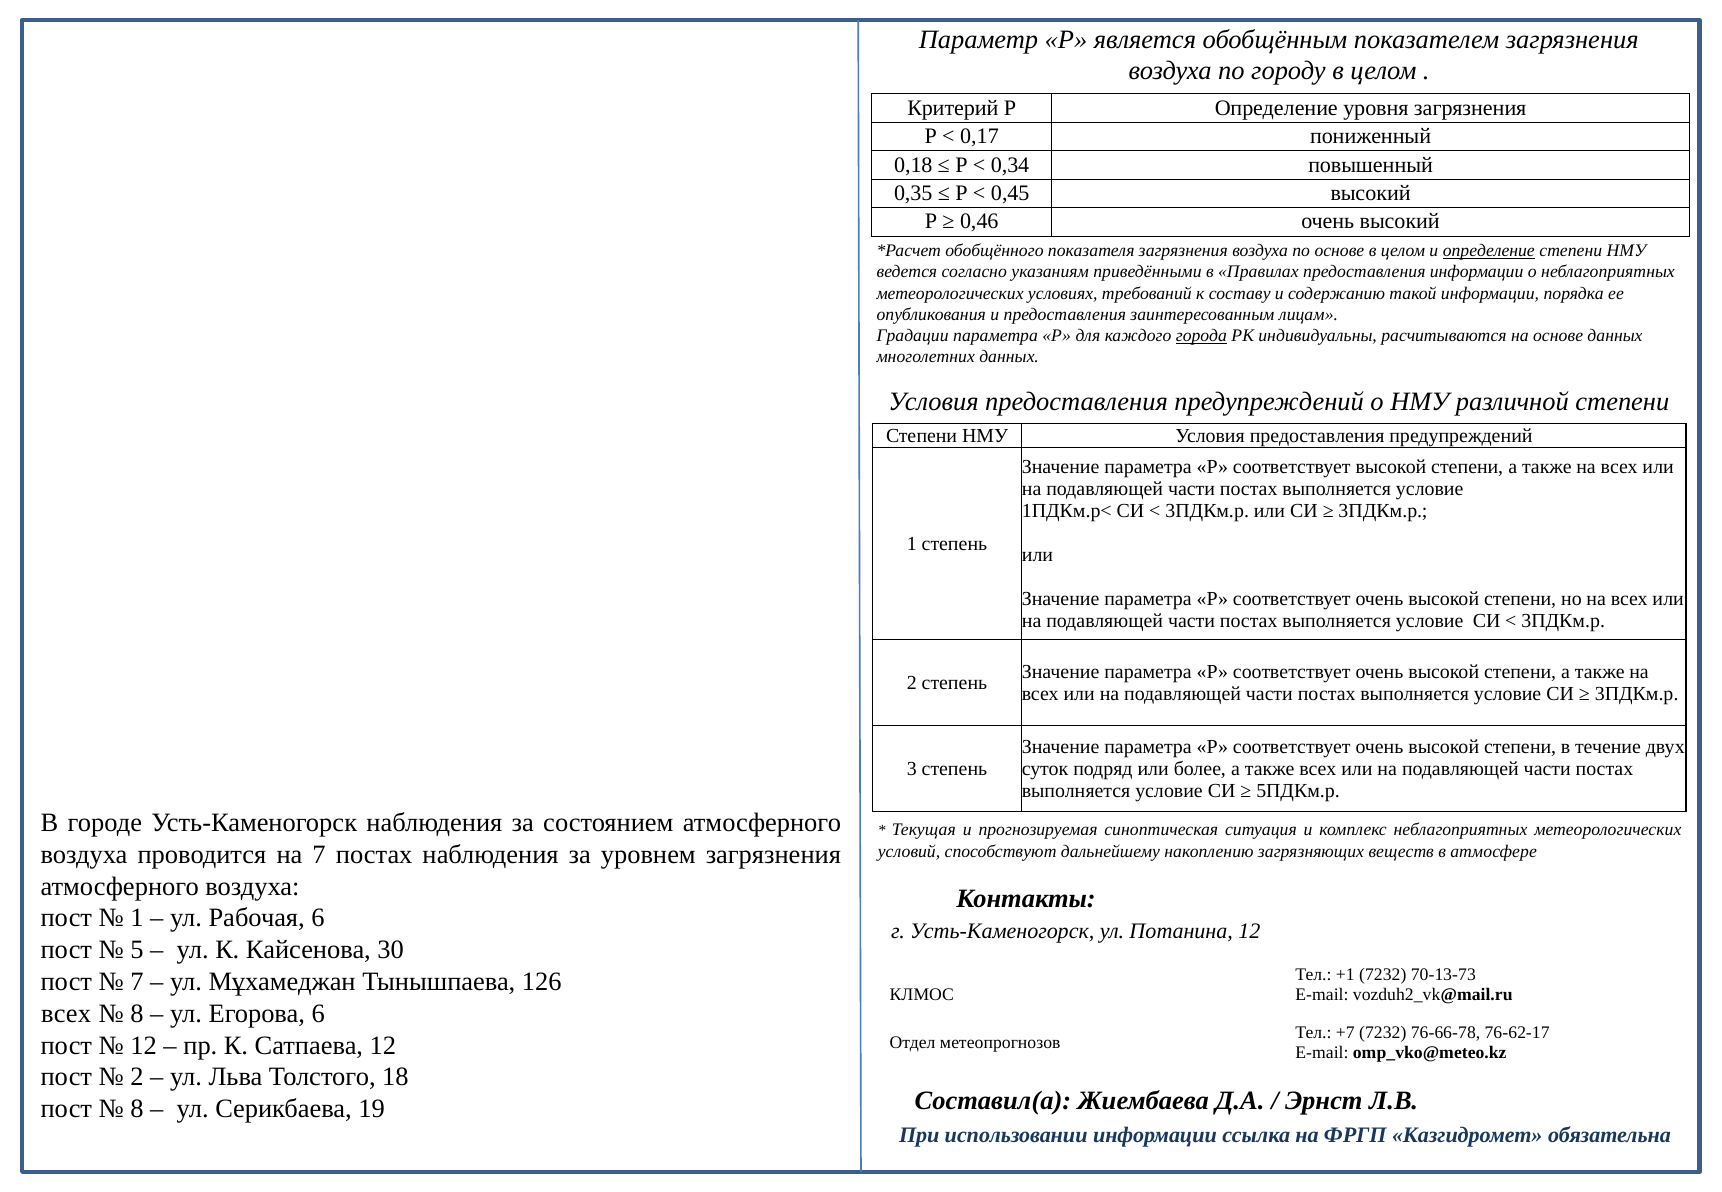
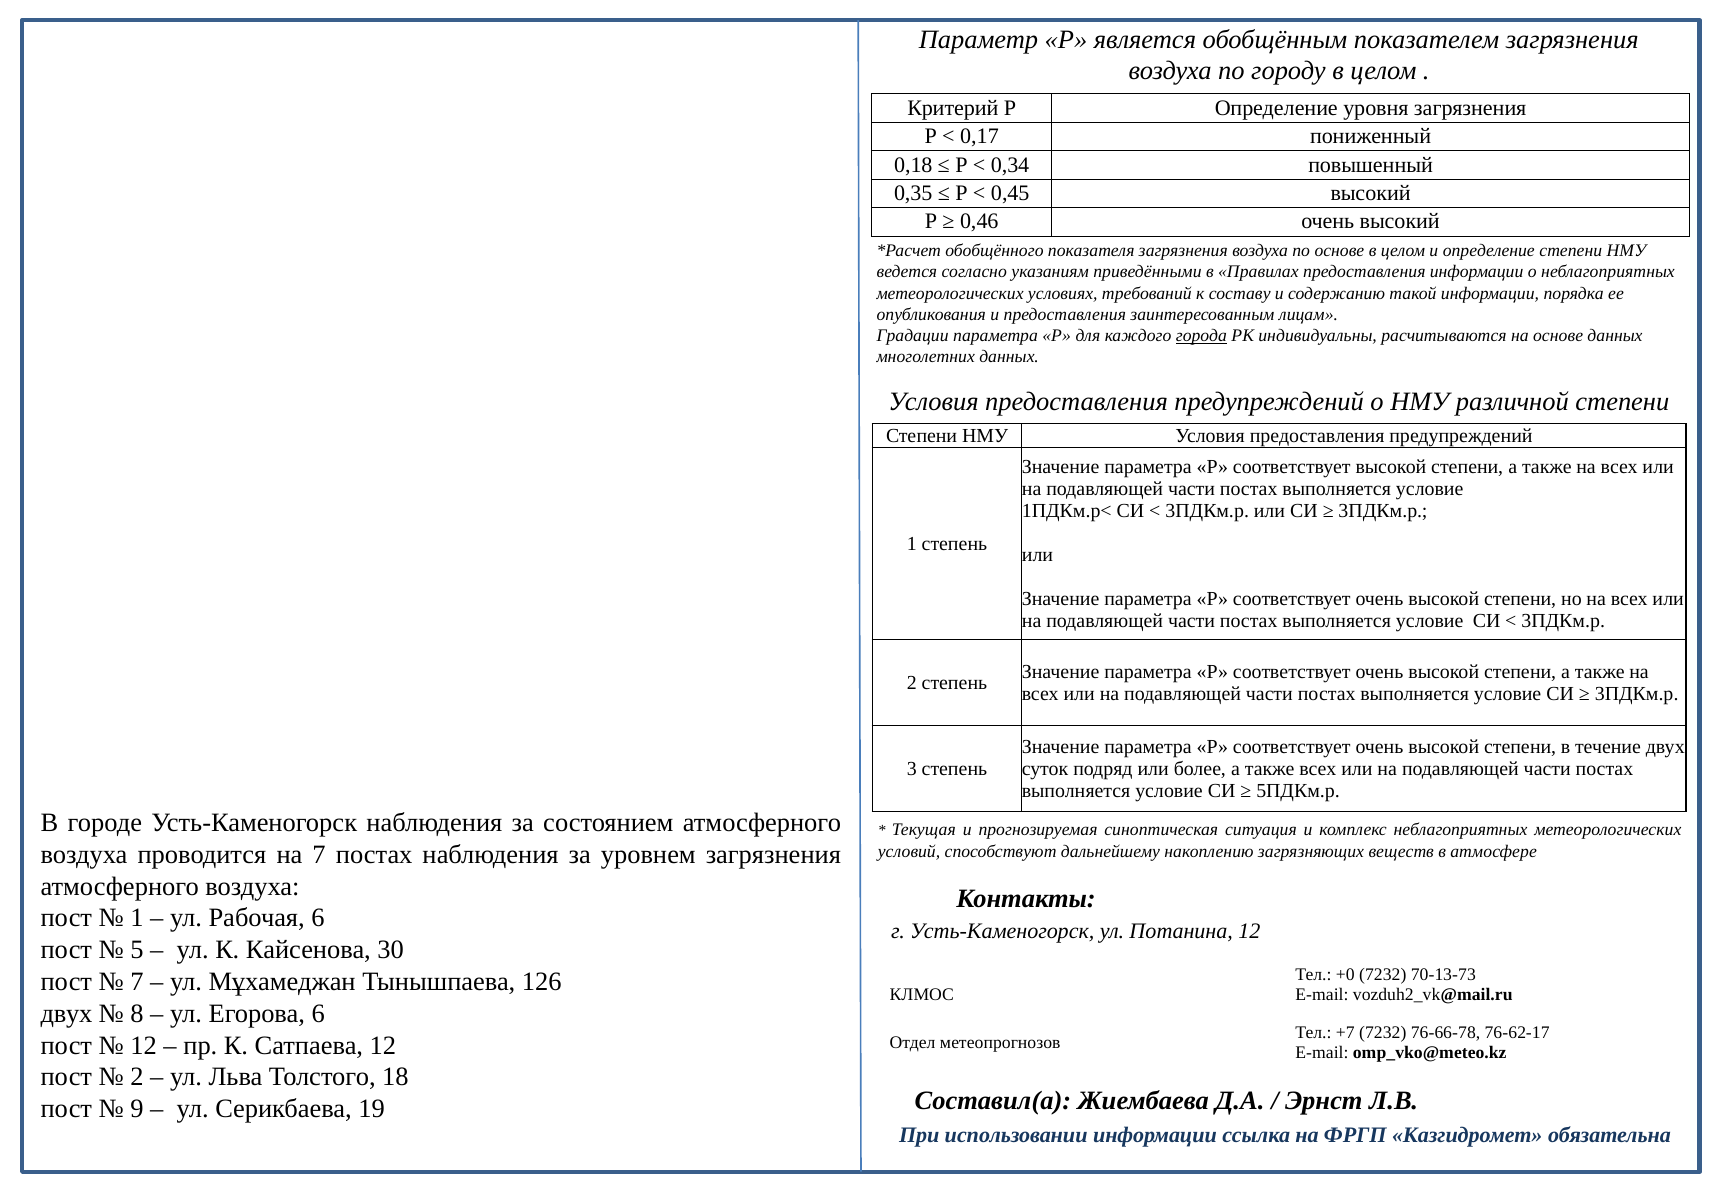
определение at (1489, 251) underline: present -> none
+1: +1 -> +0
всех at (66, 1014): всех -> двух
8 at (137, 1109): 8 -> 9
